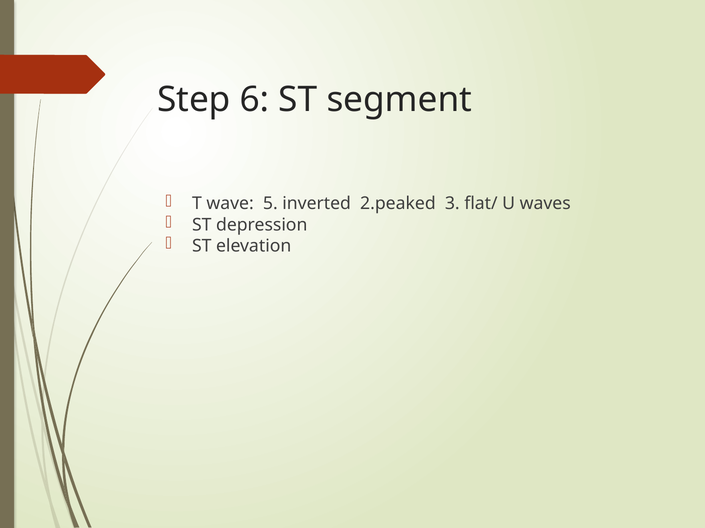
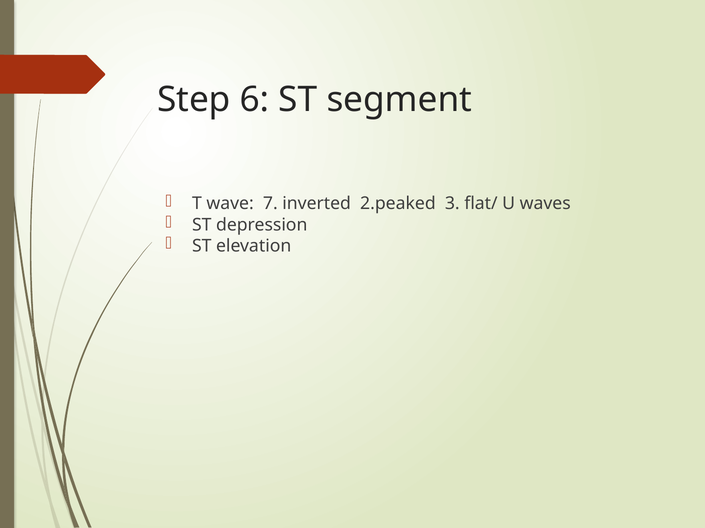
5: 5 -> 7
